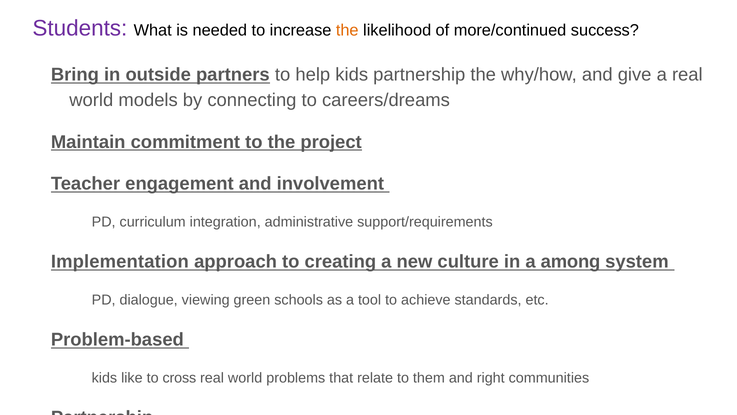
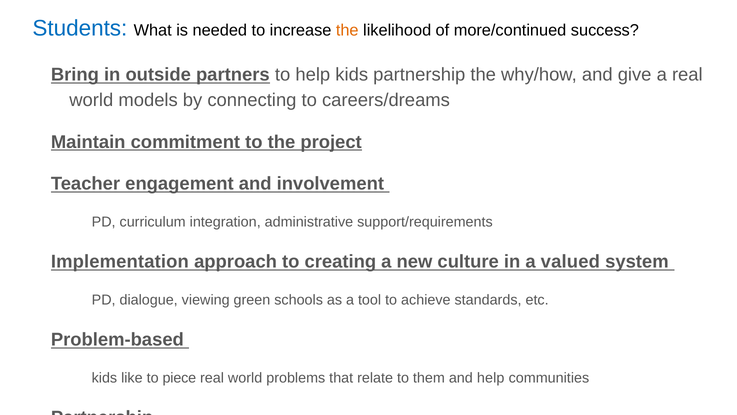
Students colour: purple -> blue
among: among -> valued
to cross: cross -> piece
and right: right -> help
